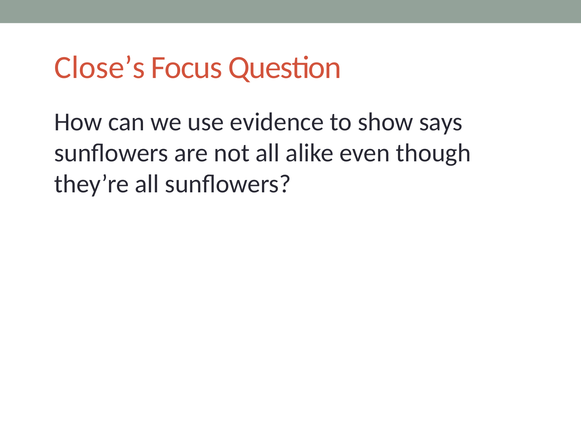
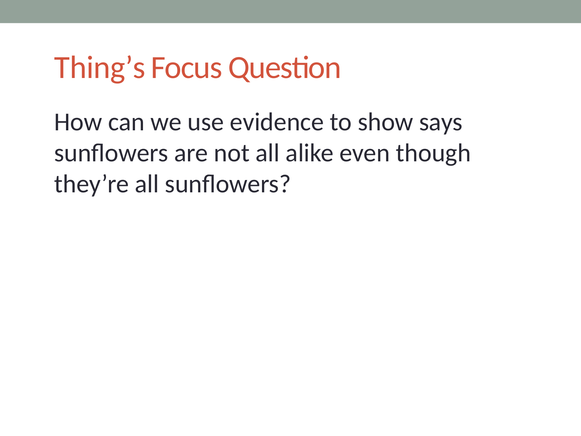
Close’s: Close’s -> Thing’s
